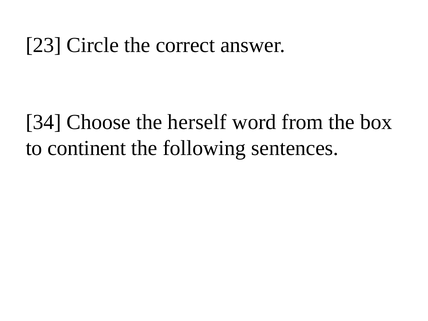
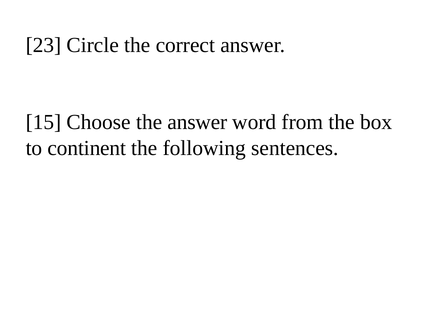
34: 34 -> 15
the herself: herself -> answer
